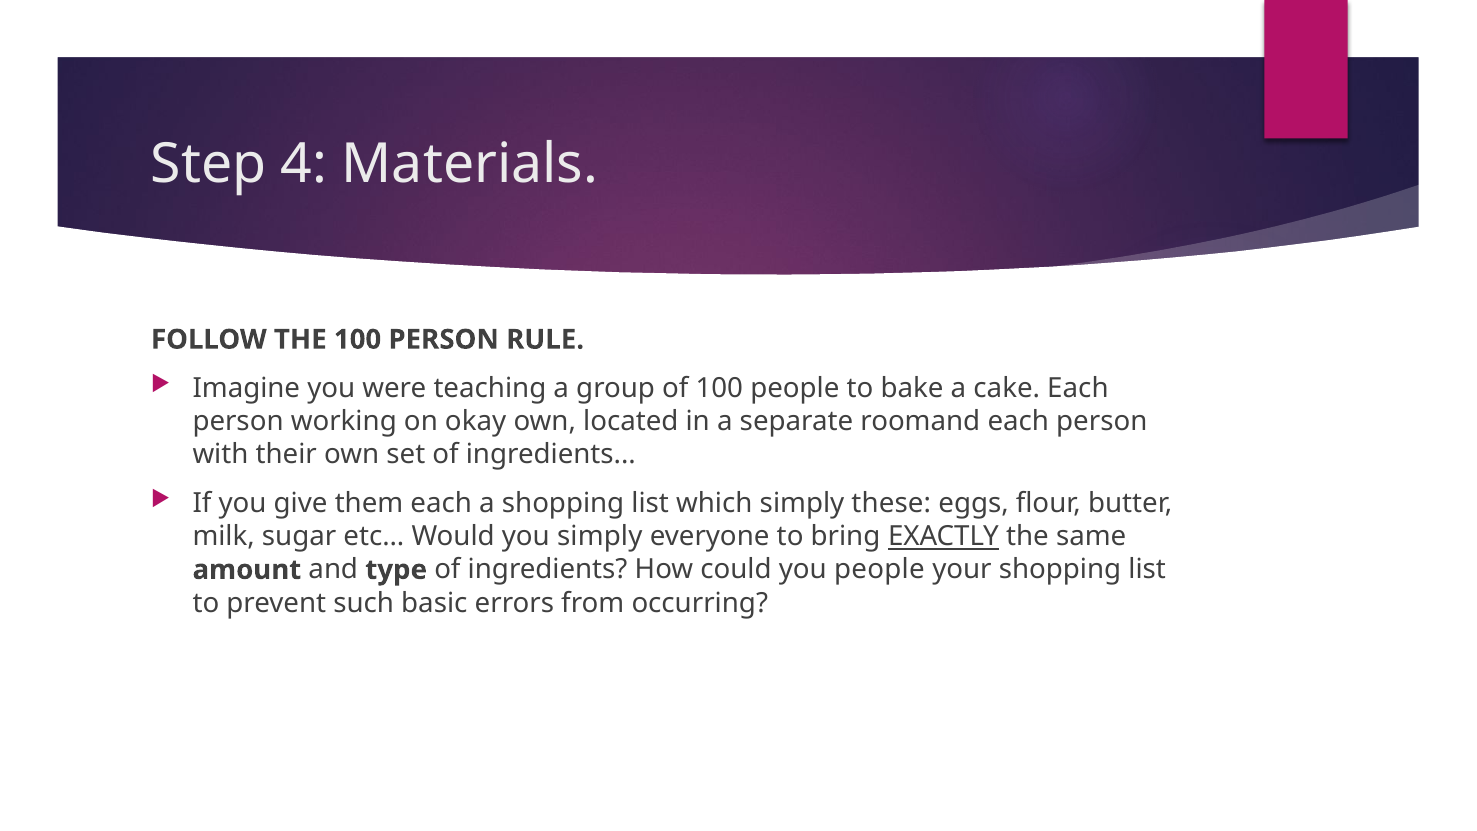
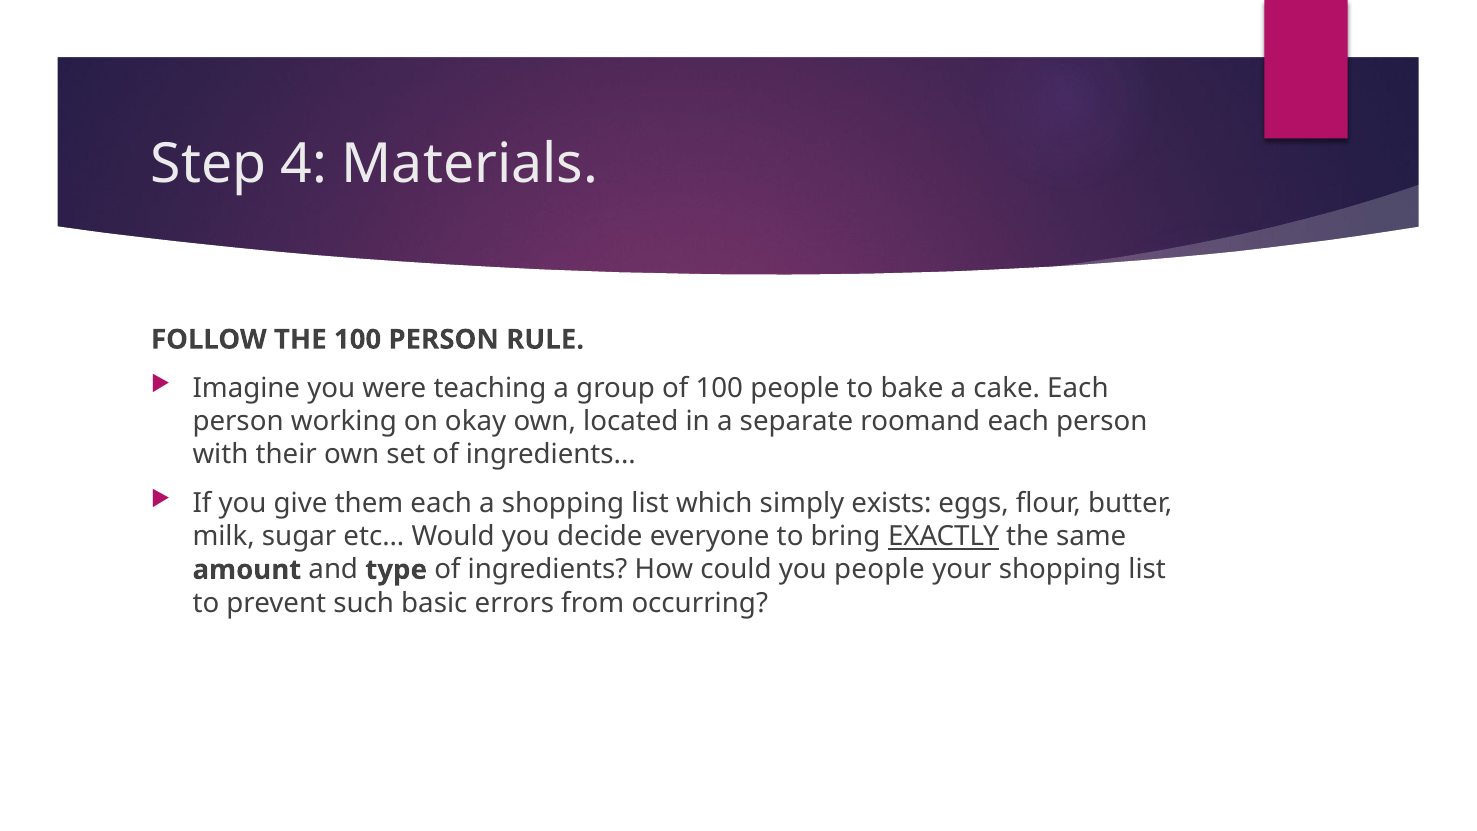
these: these -> exists
you simply: simply -> decide
